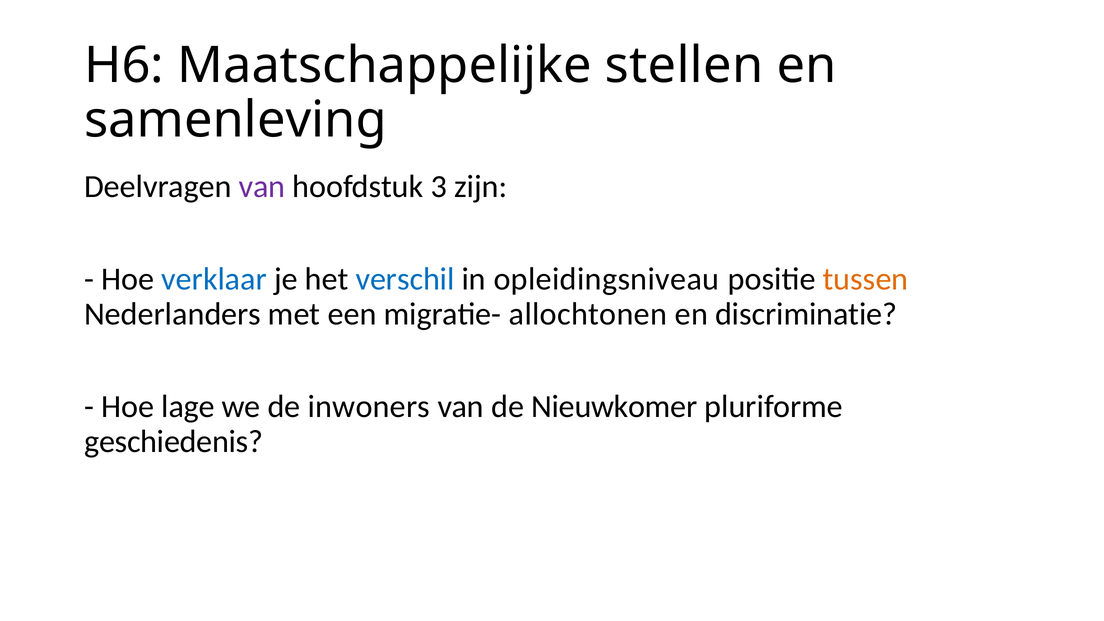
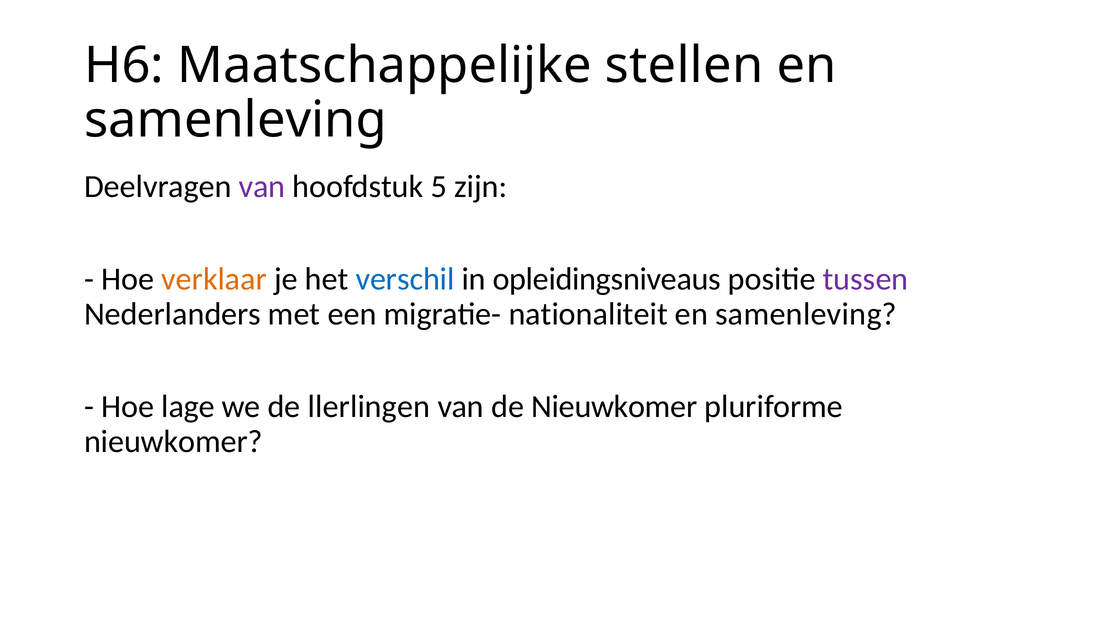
3: 3 -> 5
verklaar colour: blue -> orange
opleidingsniveau: opleidingsniveau -> opleidingsniveaus
tussen colour: orange -> purple
allochtonen: allochtonen -> nationaliteit
discriminatie at (806, 314): discriminatie -> samenleving
inwoners: inwoners -> llerlingen
geschiedenis at (174, 441): geschiedenis -> nieuwkomer
